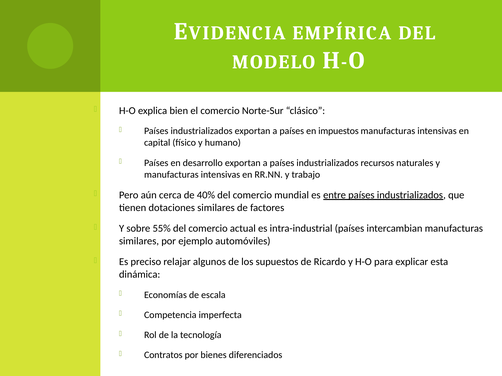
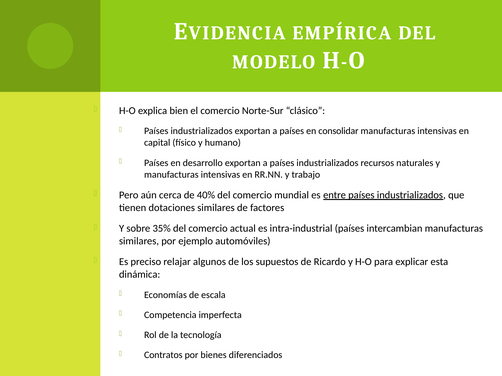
impuestos: impuestos -> consolidar
55%: 55% -> 35%
